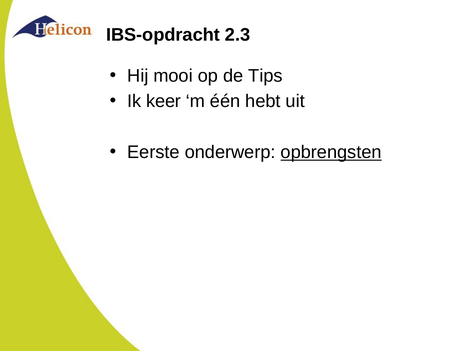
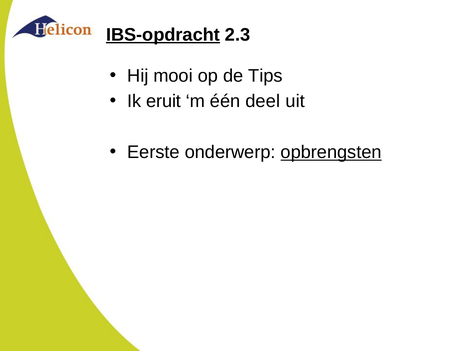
IBS-opdracht underline: none -> present
keer: keer -> eruit
hebt: hebt -> deel
